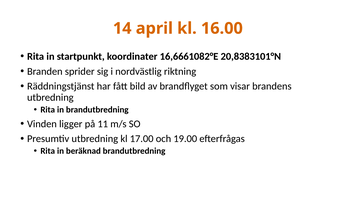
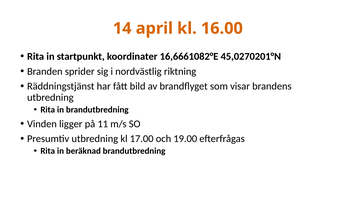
20,8383101°N: 20,8383101°N -> 45,0270201°N
